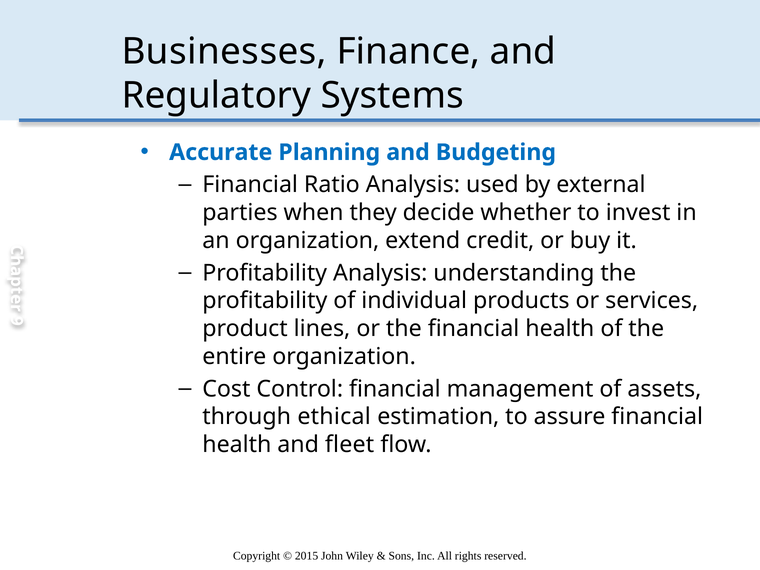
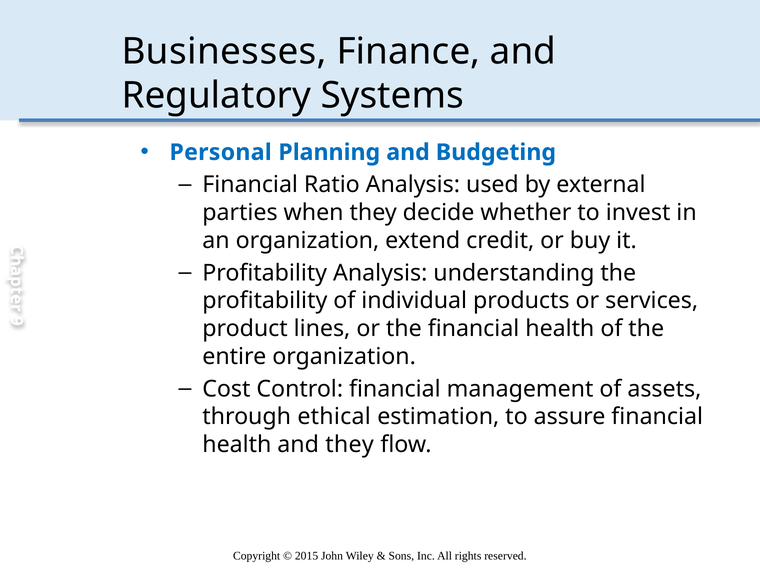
Accurate: Accurate -> Personal
and fleet: fleet -> they
